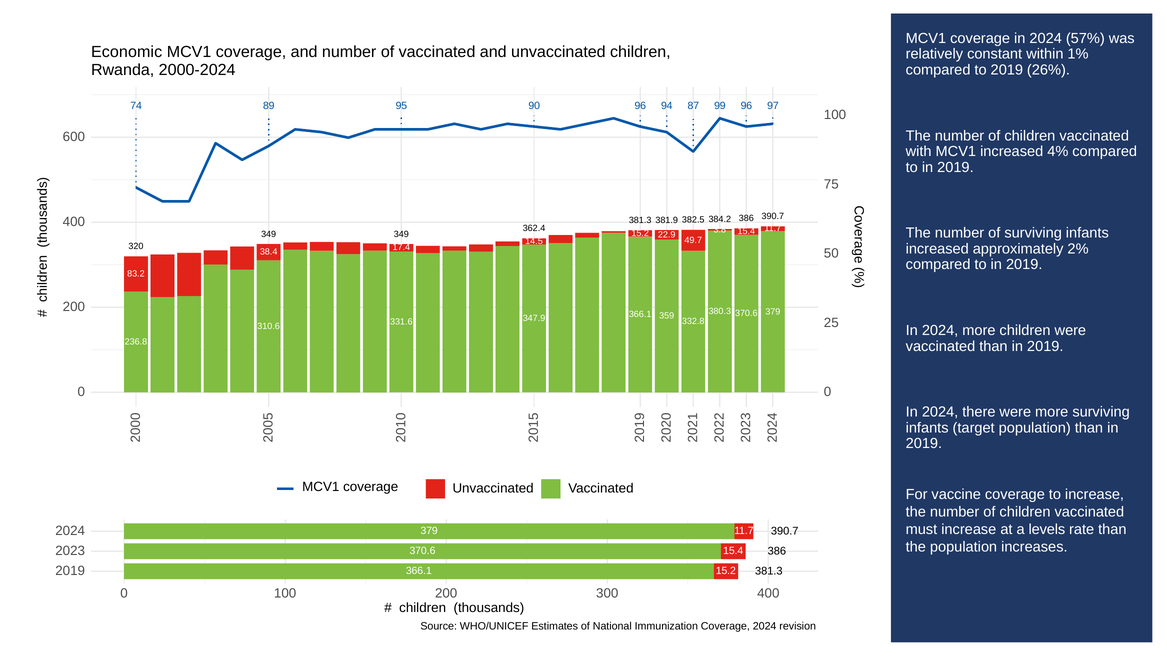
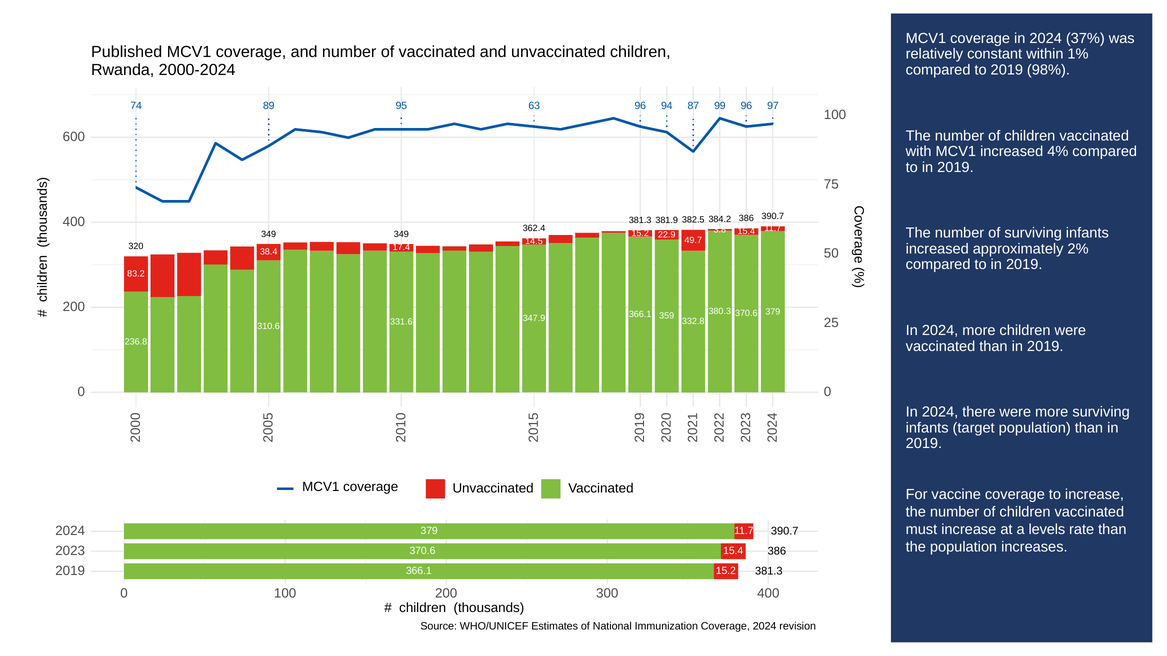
57%: 57% -> 37%
Economic: Economic -> Published
26%: 26% -> 98%
90: 90 -> 63
